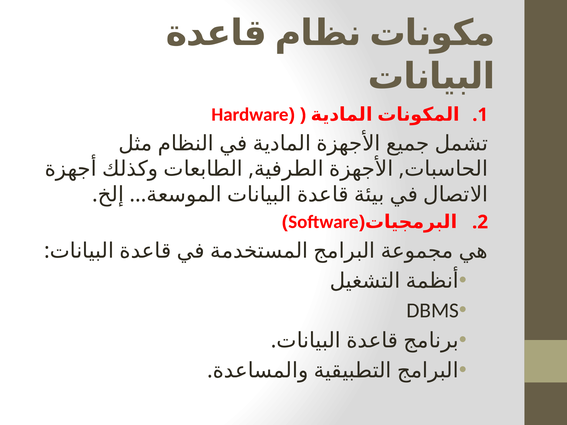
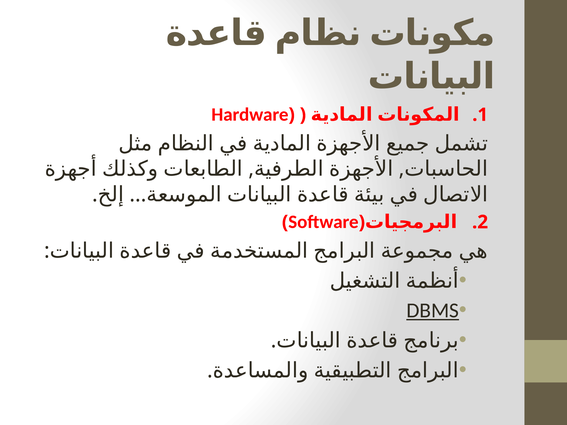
DBMS underline: none -> present
